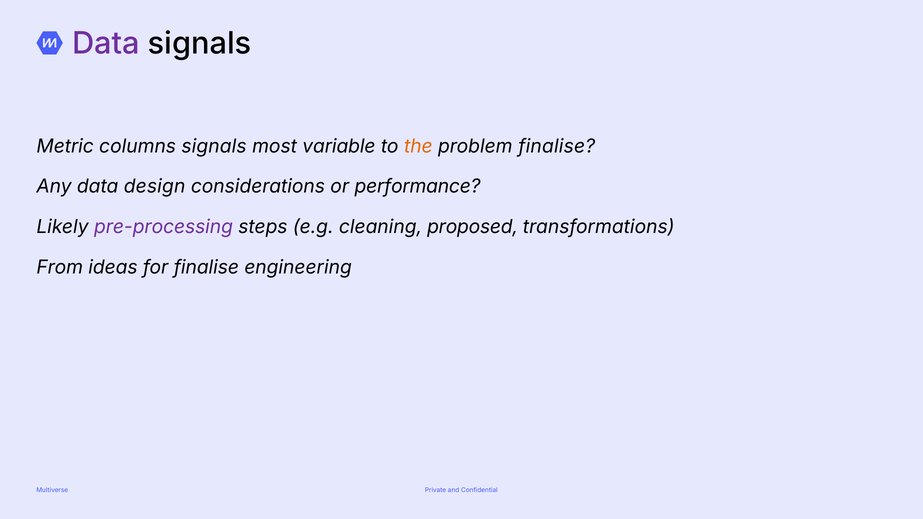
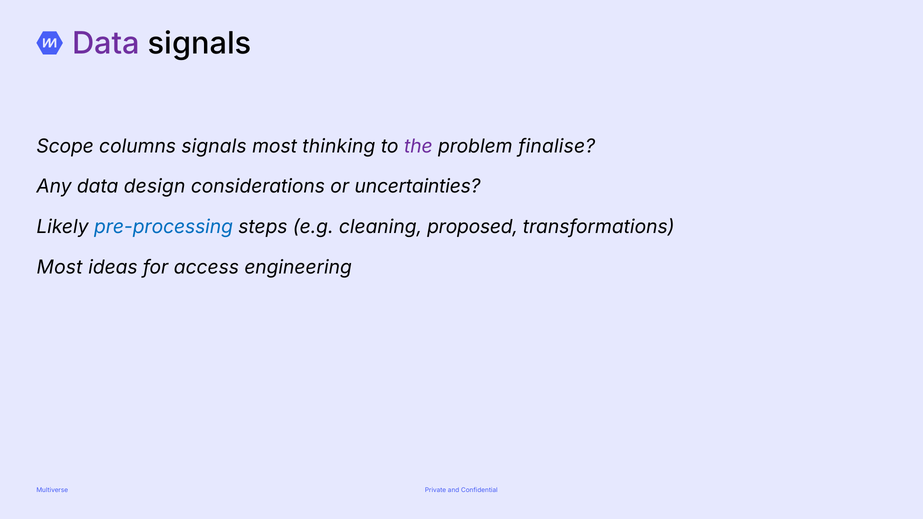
Metric: Metric -> Scope
variable: variable -> thinking
the colour: orange -> purple
performance: performance -> uncertainties
pre-processing colour: purple -> blue
From at (60, 267): From -> Most
for finalise: finalise -> access
